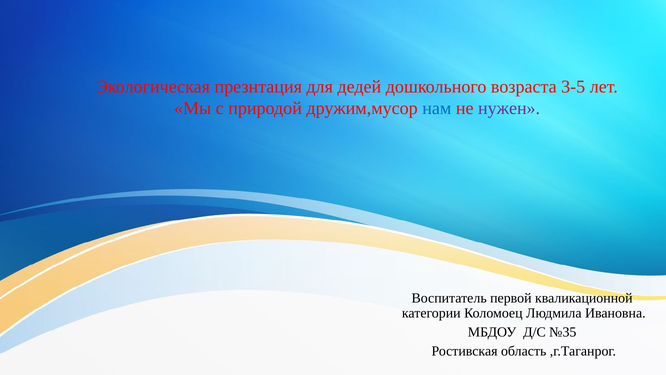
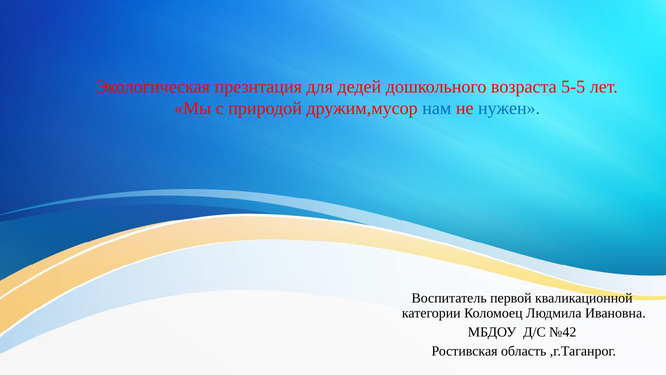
3-5: 3-5 -> 5-5
нужен colour: purple -> blue
№35: №35 -> №42
